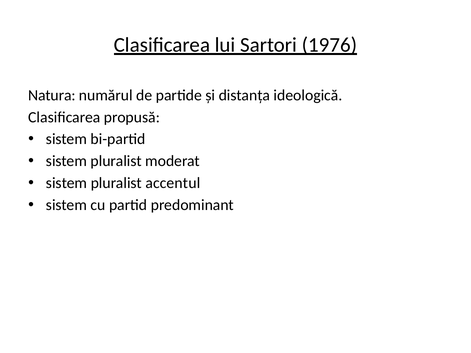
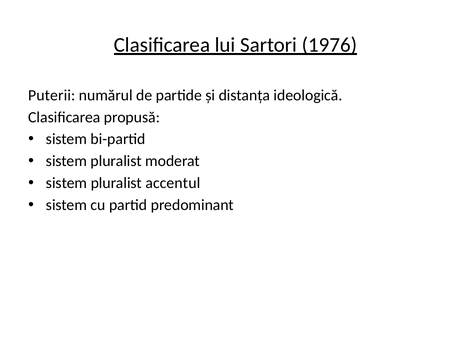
Natura: Natura -> Puterii
